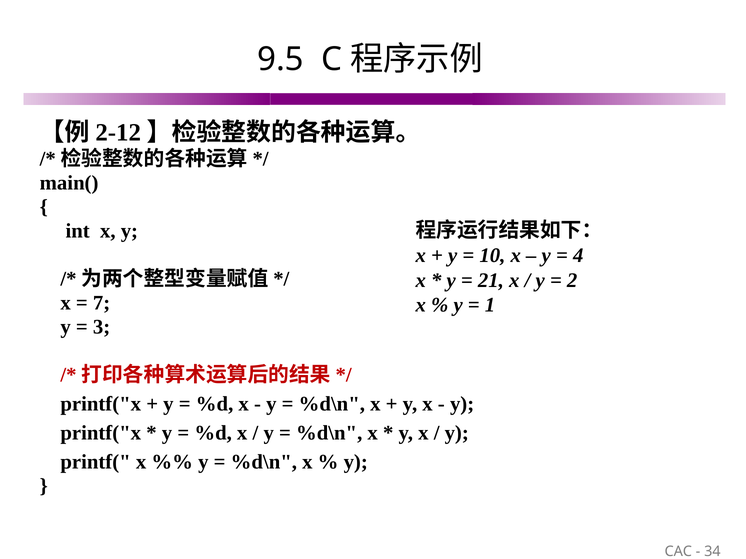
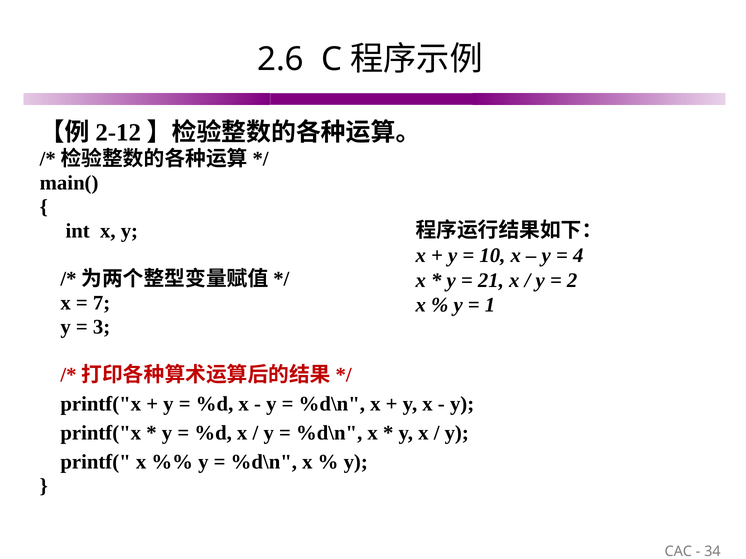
9.5: 9.5 -> 2.6
